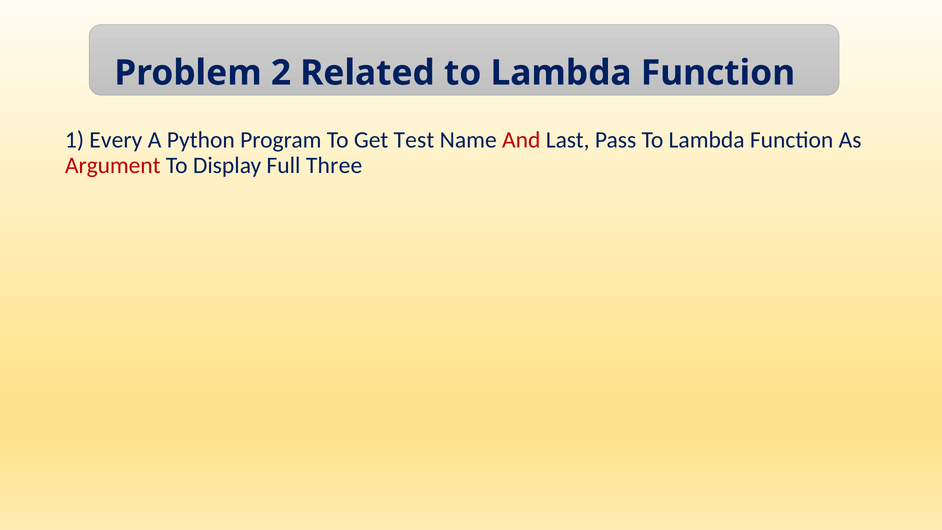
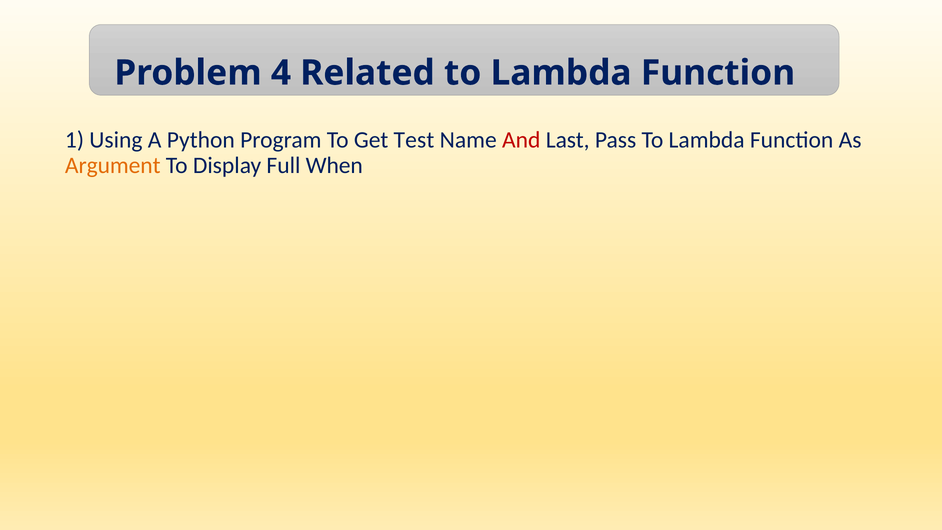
2: 2 -> 4
Every: Every -> Using
Argument colour: red -> orange
Three: Three -> When
